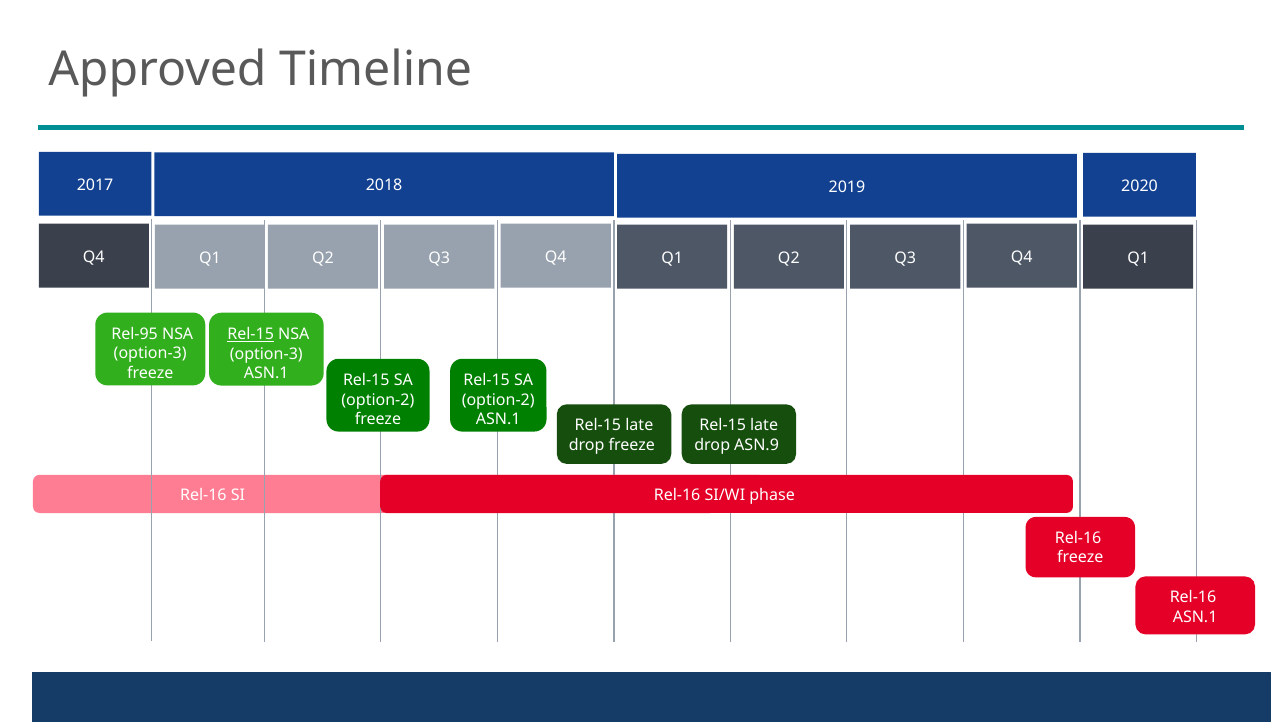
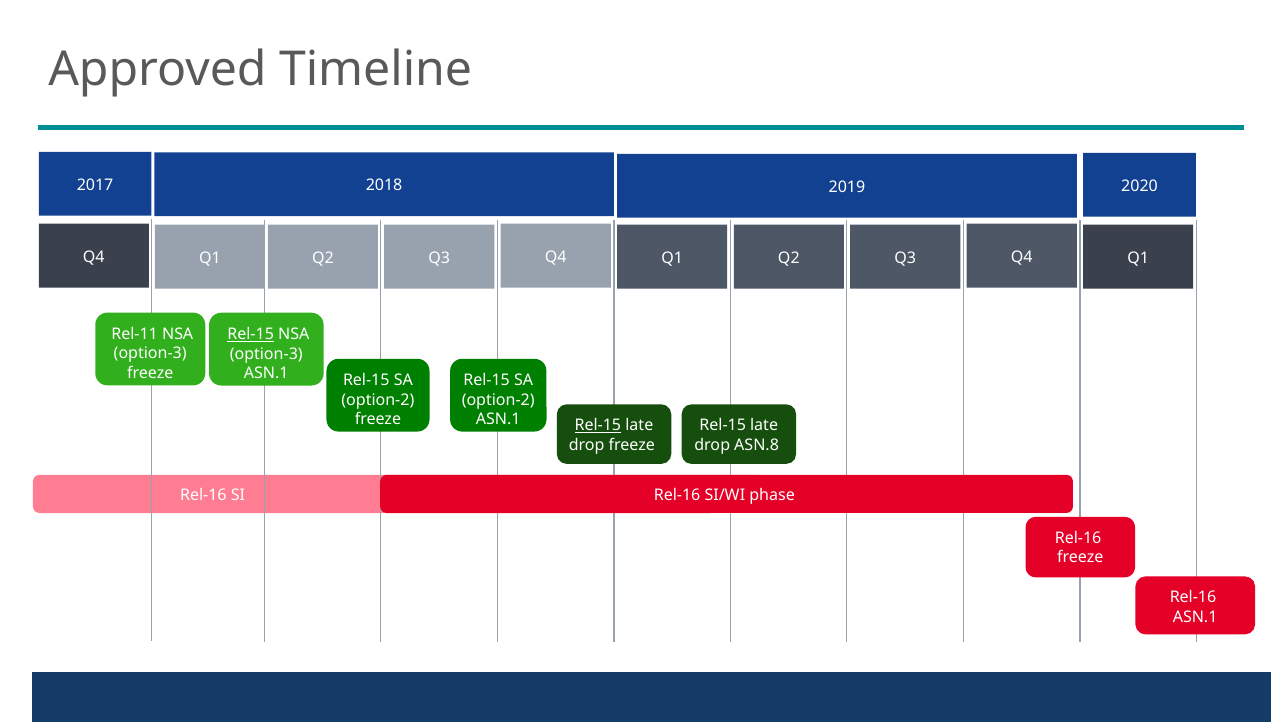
Rel-95: Rel-95 -> Rel-11
Rel-15 at (598, 426) underline: none -> present
ASN.9: ASN.9 -> ASN.8
